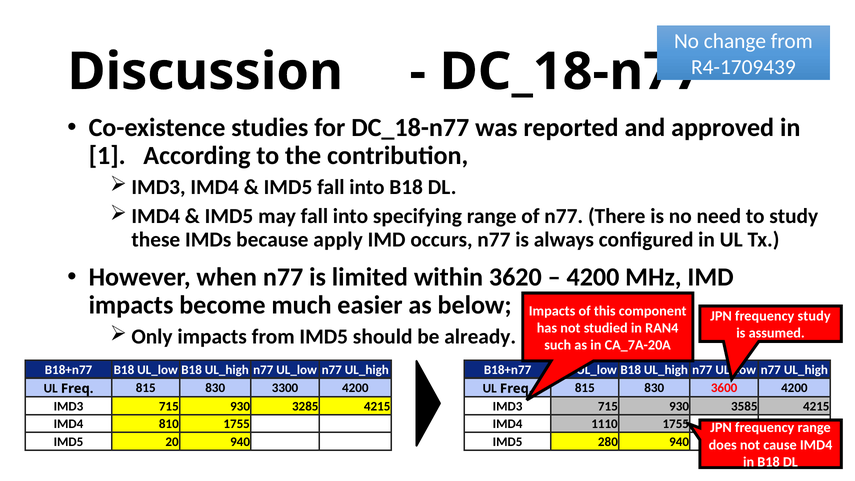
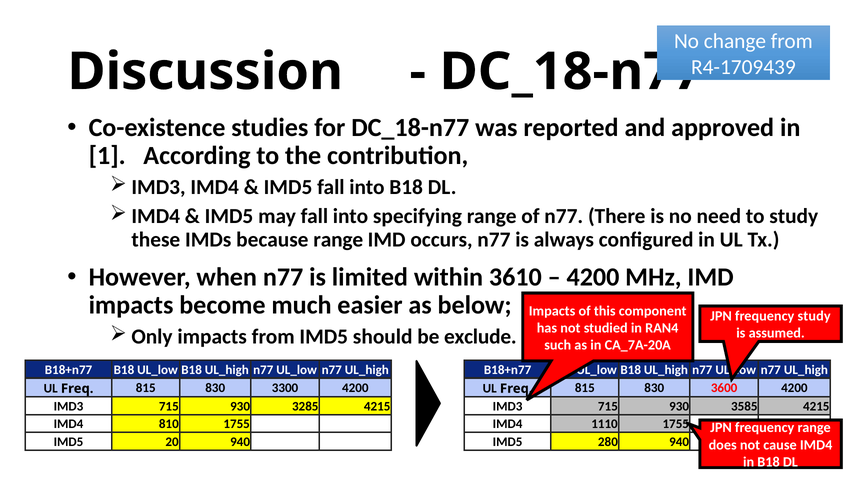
because apply: apply -> range
3620: 3620 -> 3610
already: already -> exclude
